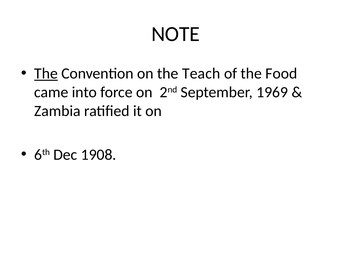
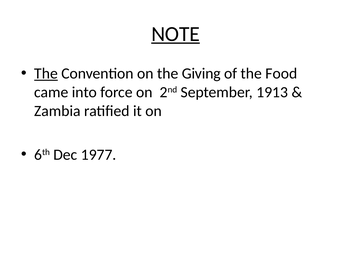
NOTE underline: none -> present
Teach: Teach -> Giving
1969: 1969 -> 1913
1908: 1908 -> 1977
